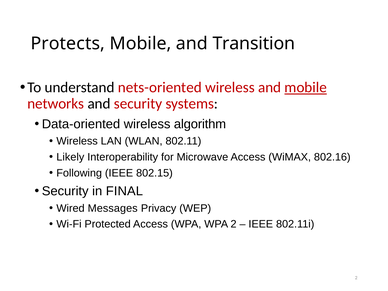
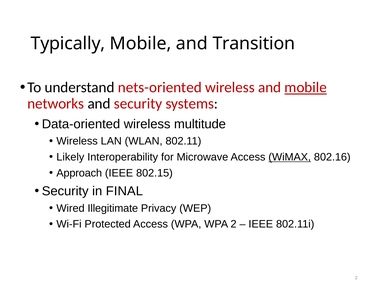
Protects: Protects -> Typically
algorithm: algorithm -> multitude
WiMAX underline: none -> present
Following: Following -> Approach
Messages: Messages -> Illegitimate
